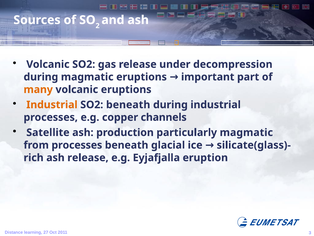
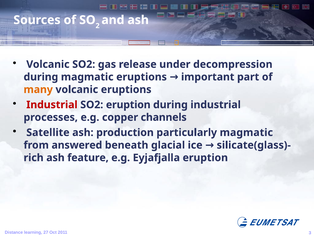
Industrial at (52, 105) colour: orange -> red
SO2 beneath: beneath -> eruption
from processes: processes -> answered
ash release: release -> feature
